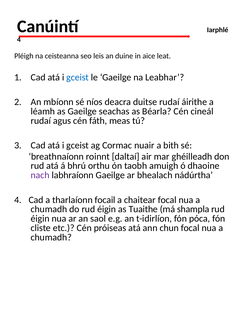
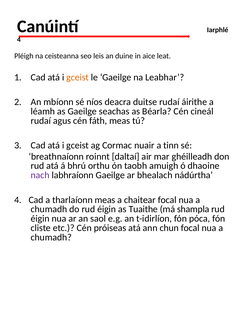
gceist at (78, 77) colour: blue -> orange
bith: bith -> tinn
tharlaíonn focail: focail -> meas
